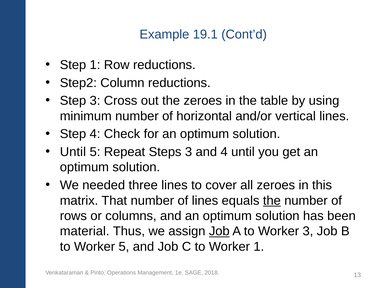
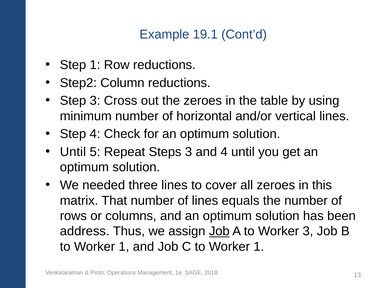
the at (272, 201) underline: present -> none
material: material -> address
5 at (124, 247): 5 -> 1
